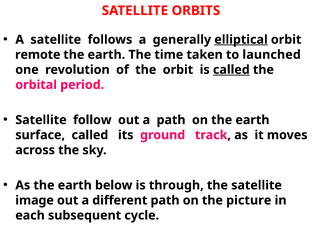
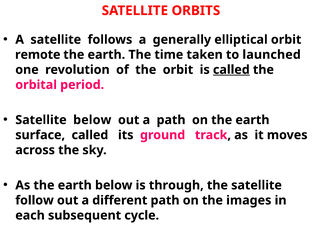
elliptical underline: present -> none
Satellite follow: follow -> below
image: image -> follow
picture: picture -> images
